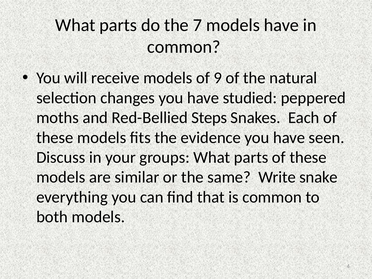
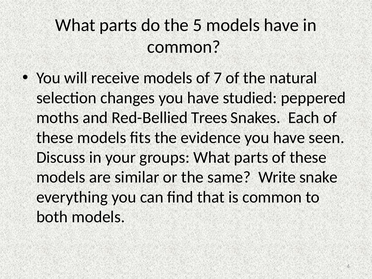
7: 7 -> 5
9: 9 -> 7
Steps: Steps -> Trees
